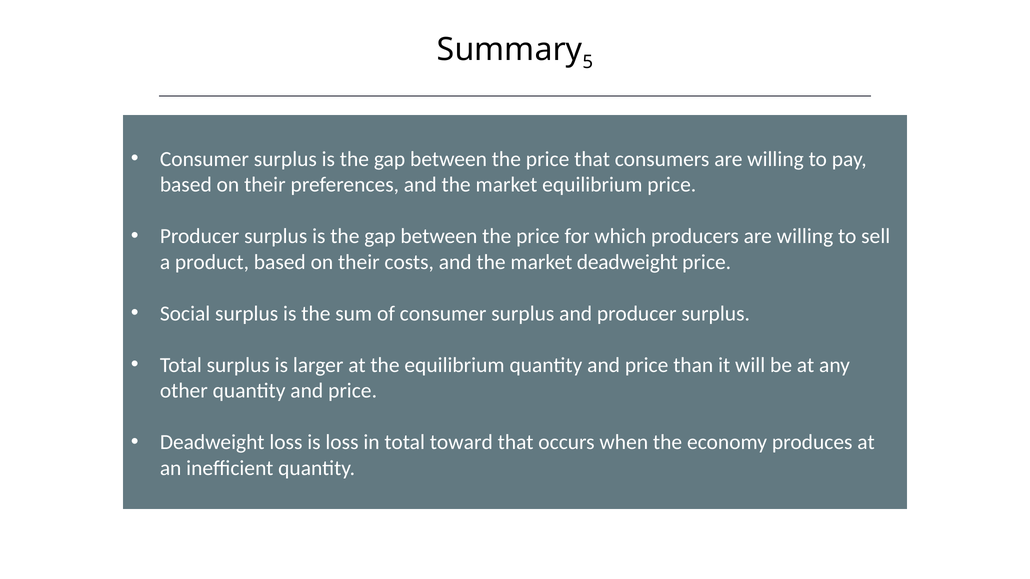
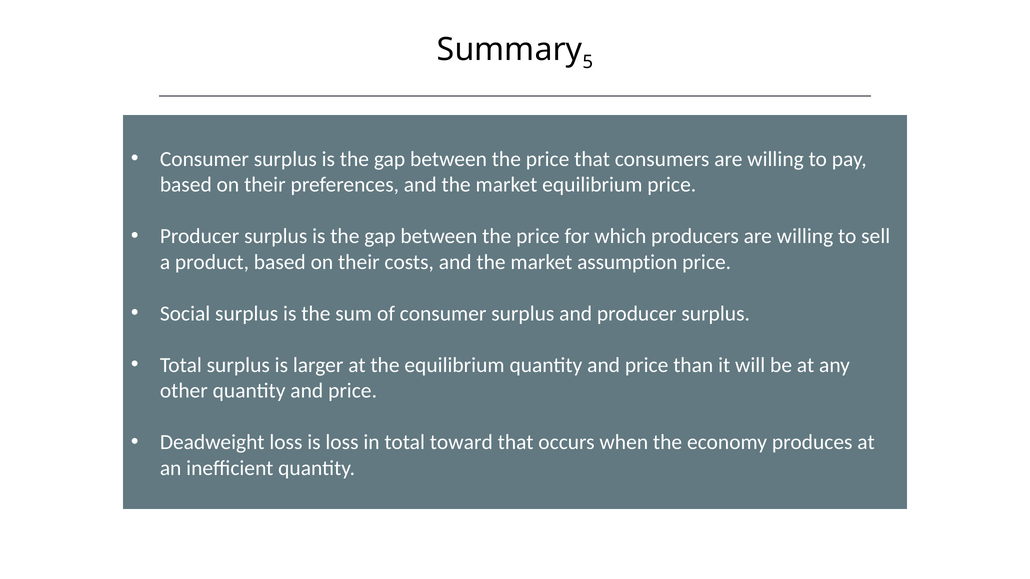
market deadweight: deadweight -> assumption
